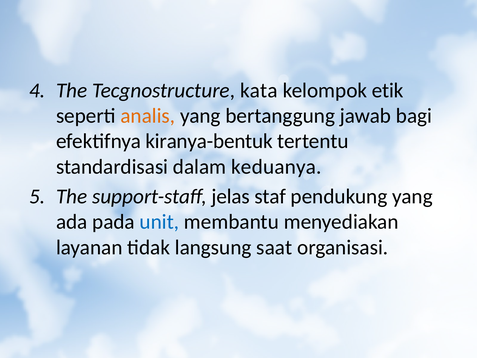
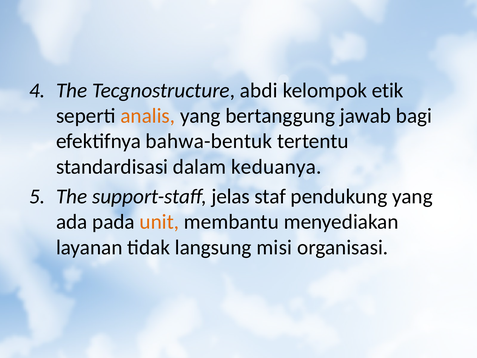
kata: kata -> abdi
kiranya-bentuk: kiranya-bentuk -> bahwa-bentuk
unit colour: blue -> orange
saat: saat -> misi
